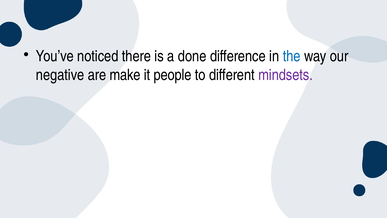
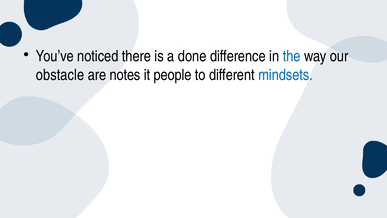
negative: negative -> obstacle
make: make -> notes
mindsets colour: purple -> blue
